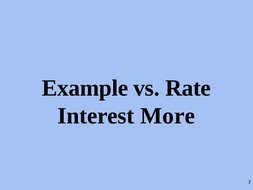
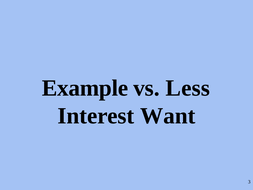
Rate: Rate -> Less
More: More -> Want
